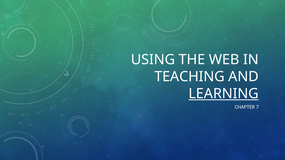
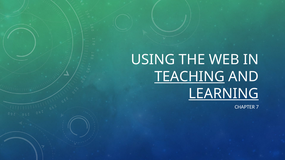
TEACHING underline: none -> present
